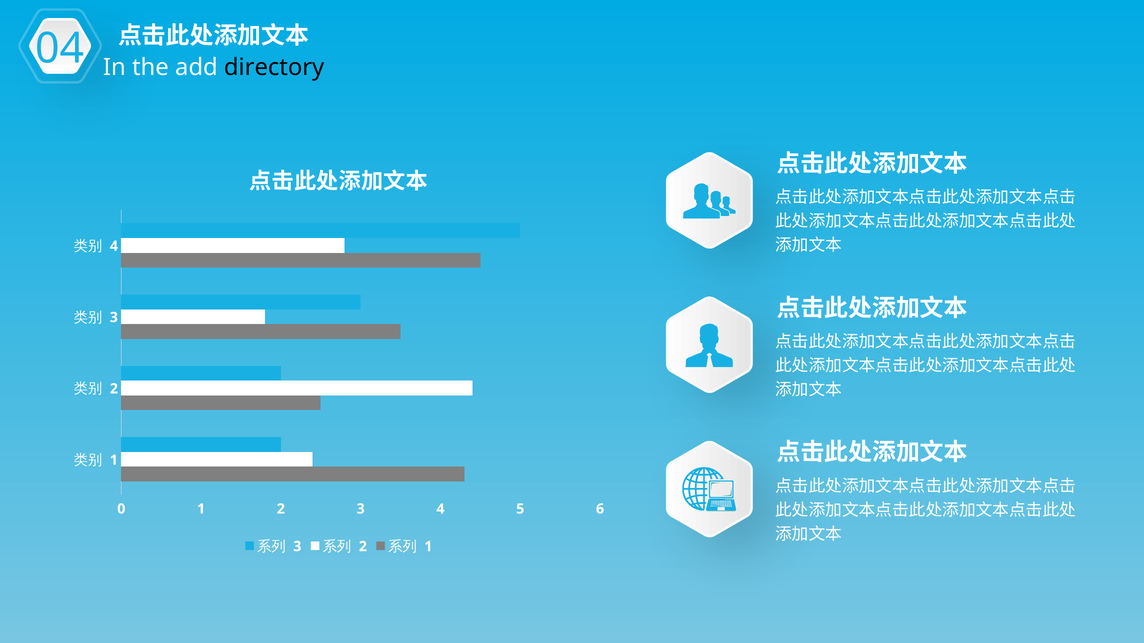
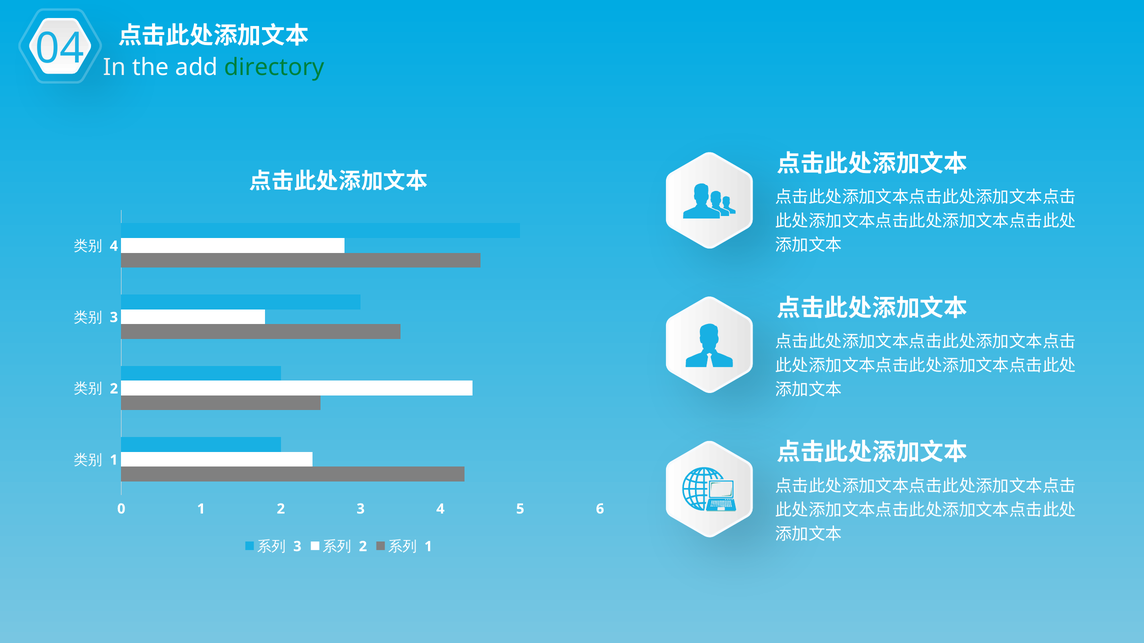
directory colour: black -> green
